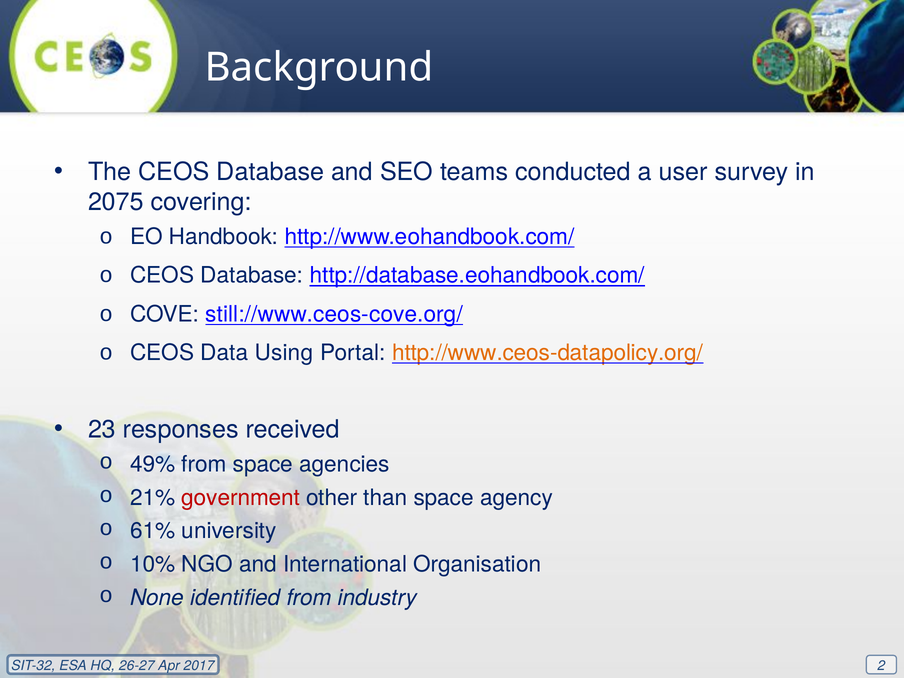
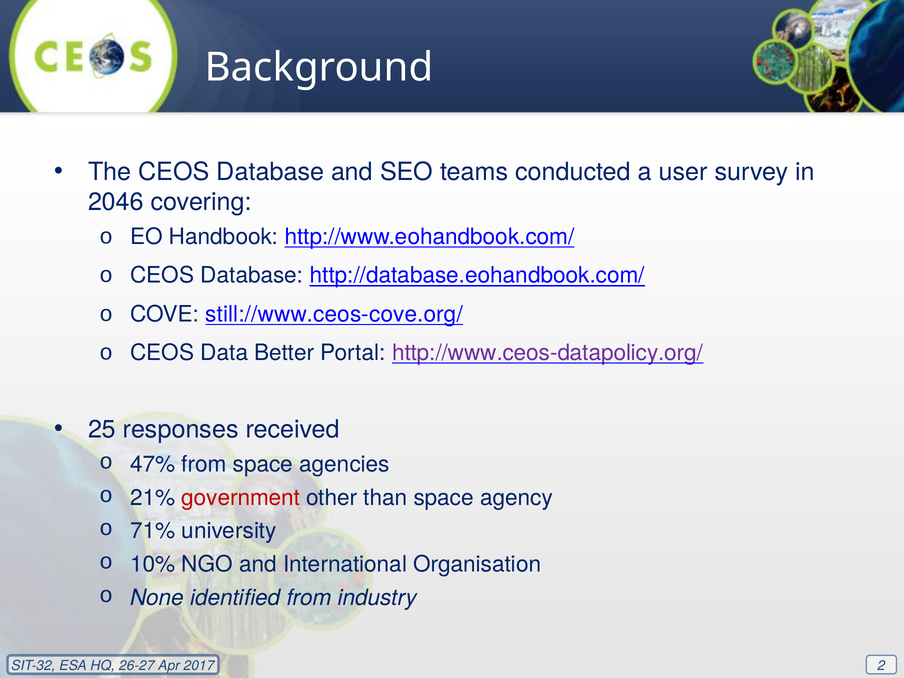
2075: 2075 -> 2046
Using: Using -> Better
http://www.ceos-datapolicy.org/ colour: orange -> purple
23: 23 -> 25
49%: 49% -> 47%
61%: 61% -> 71%
